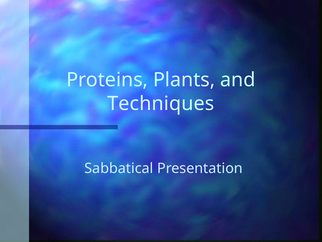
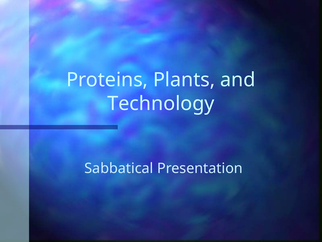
Techniques: Techniques -> Technology
